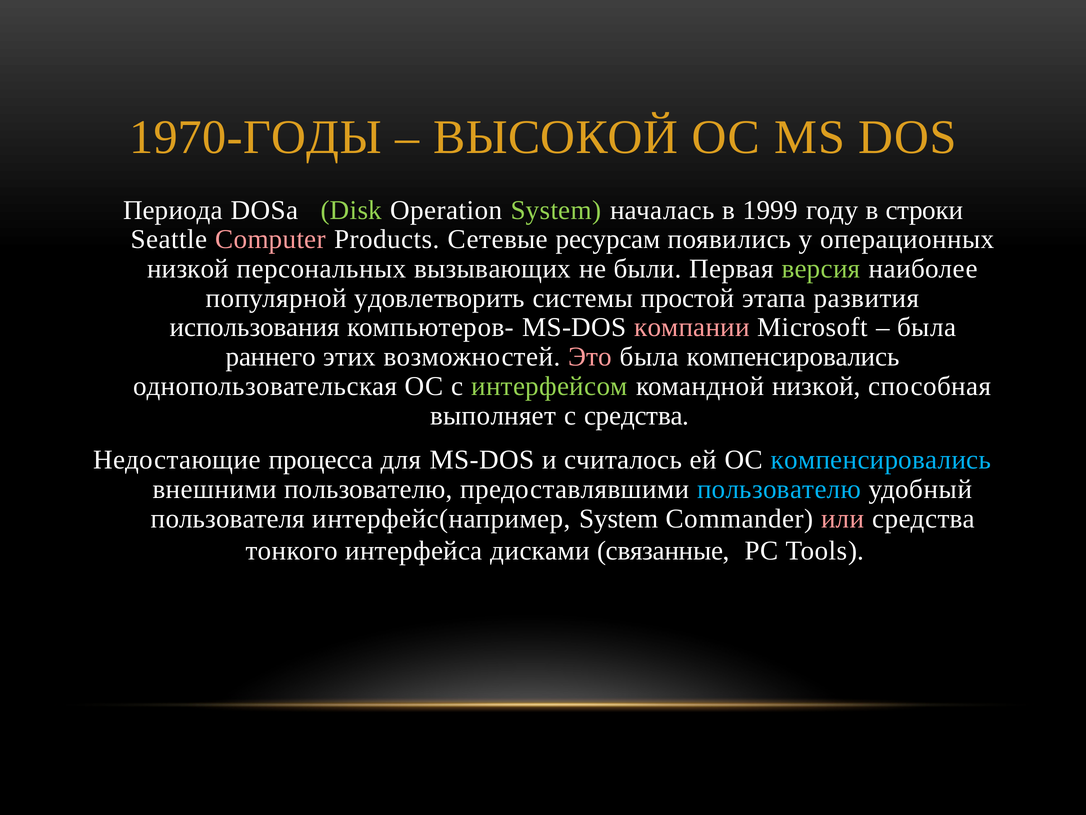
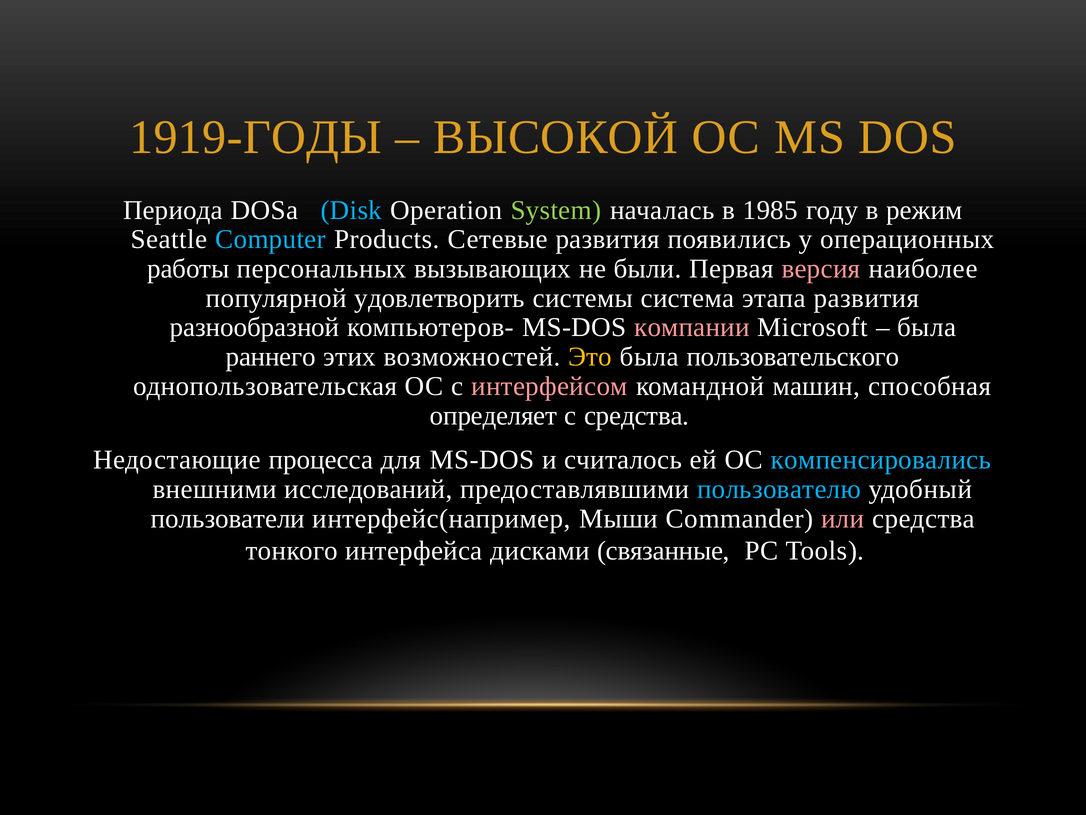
1970-ГОДЫ: 1970-ГОДЫ -> 1919-ГОДЫ
Disk colour: light green -> light blue
1999: 1999 -> 1985
строки: строки -> режим
Computer colour: pink -> light blue
Сетевые ресурсам: ресурсам -> развития
низкой at (188, 269): низкой -> работы
версия colour: light green -> pink
простой: простой -> система
использования: использования -> разнообразной
Это colour: pink -> yellow
была компенсировались: компенсировались -> пользовательского
интерфейсом colour: light green -> pink
командной низкой: низкой -> машин
выполняет: выполняет -> определяет
внешними пользователю: пользователю -> исследований
пользователя: пользователя -> пользователи
интерфейс(например System: System -> Мыши
